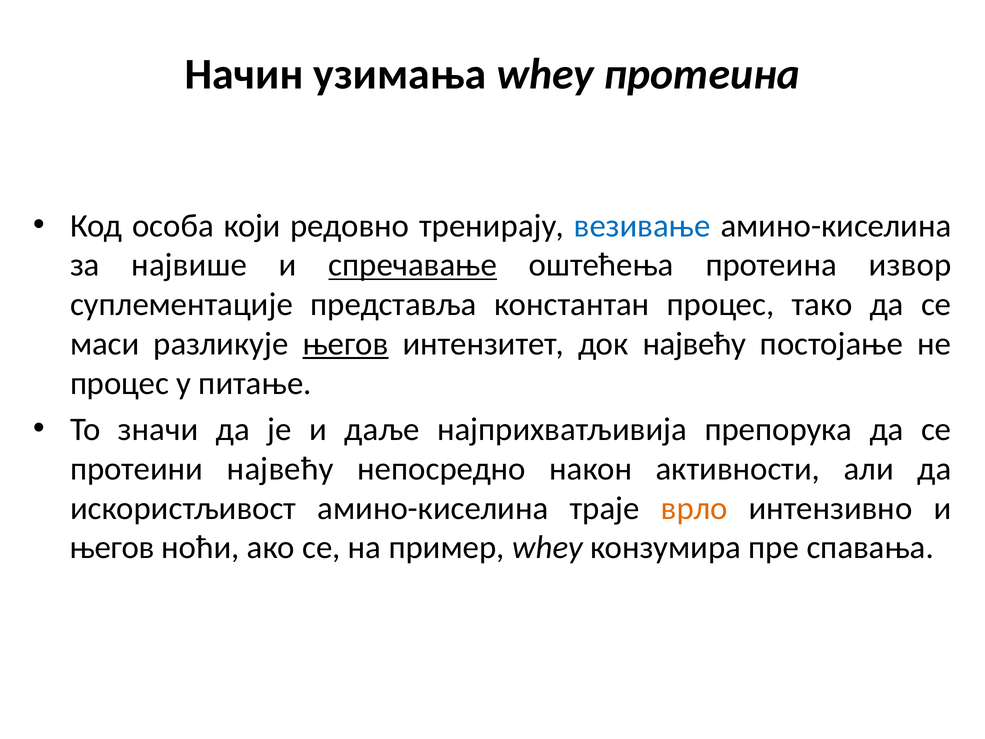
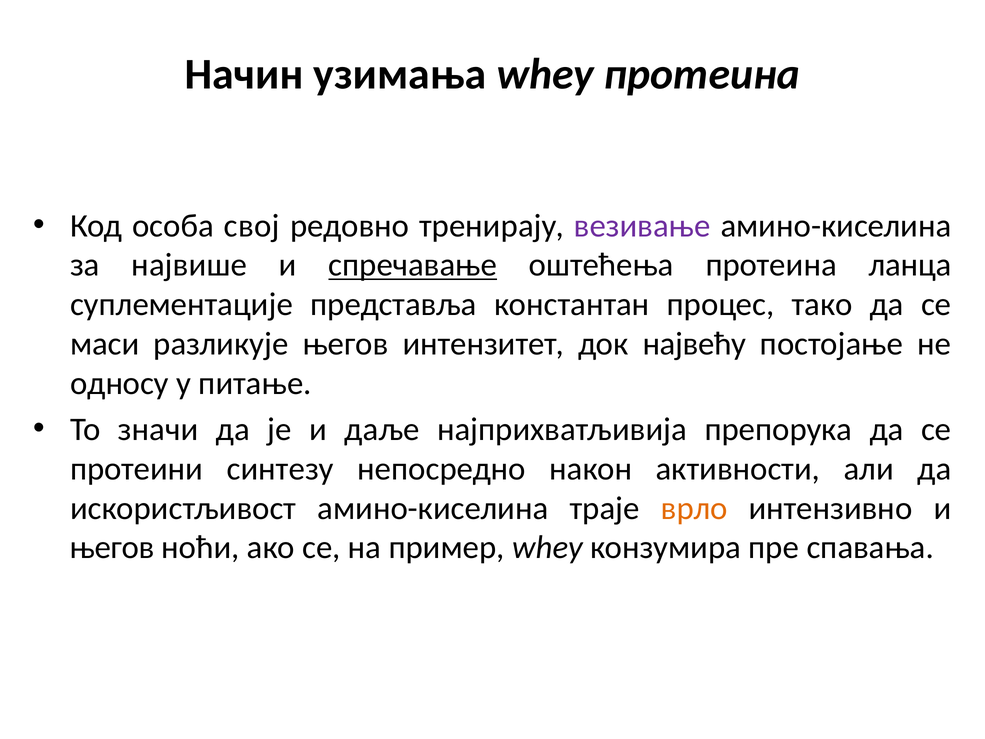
који: који -> свој
везивање colour: blue -> purple
извор: извор -> ланца
његов at (345, 344) underline: present -> none
процес at (119, 383): процес -> односу
протеини највећу: највећу -> синтезу
